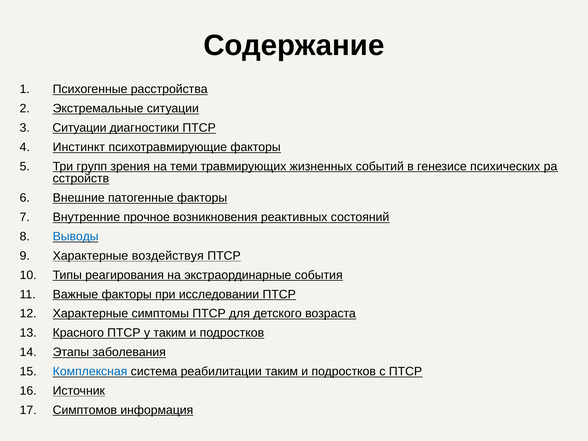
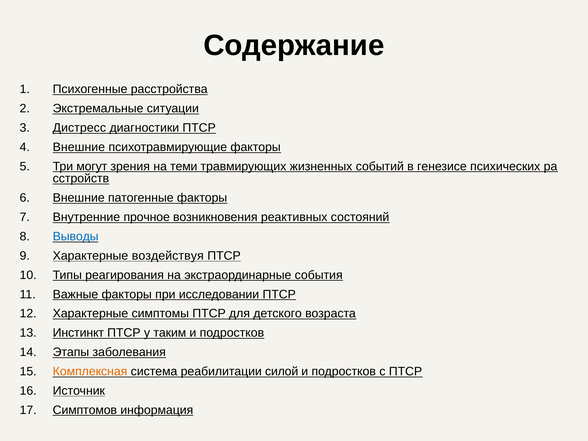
Ситуации at (80, 128): Ситуации -> Дистресс
Инстинкт at (79, 147): Инстинкт -> Внешние
групп: групп -> могут
Красного: Красного -> Инстинкт
Комплексная colour: blue -> orange
реабилитации таким: таким -> силой
